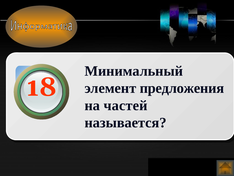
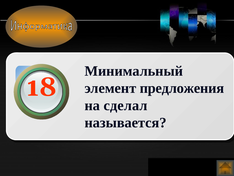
частей: частей -> сделал
